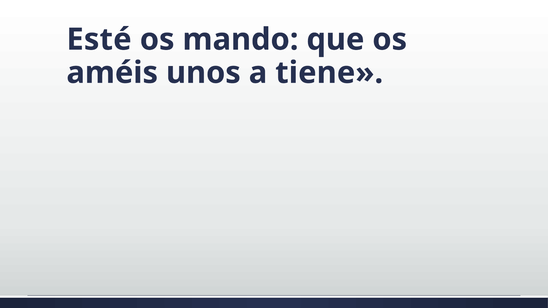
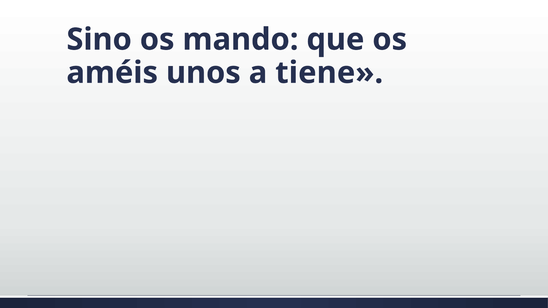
Esté: Esté -> Sino
